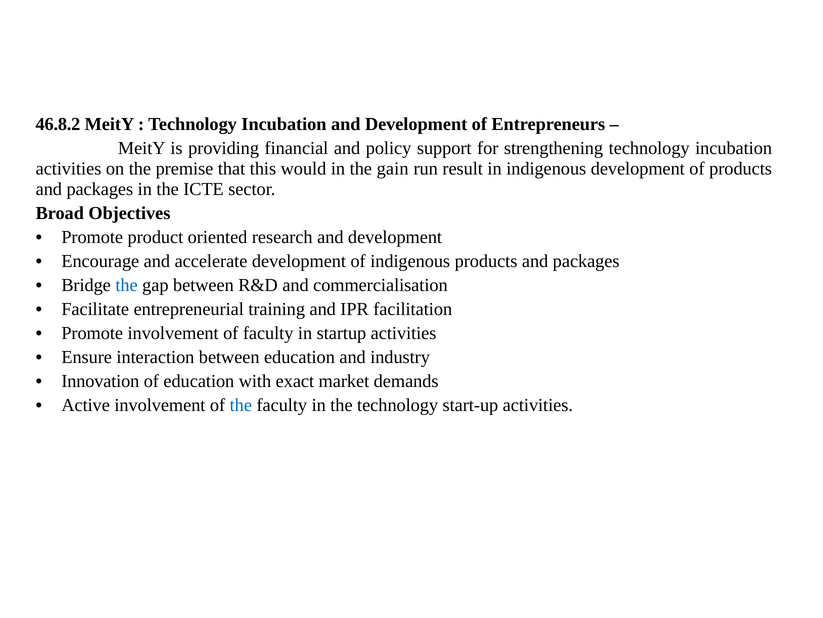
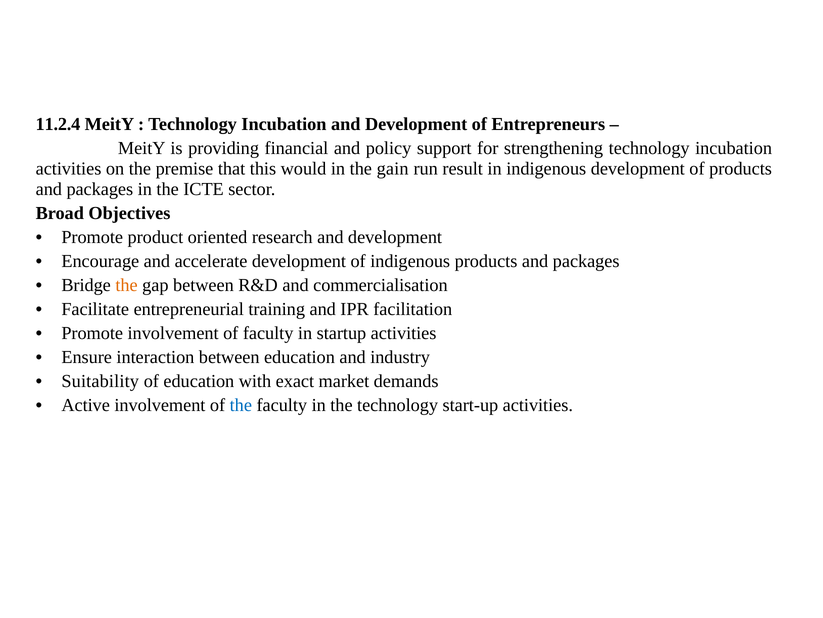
46.8.2: 46.8.2 -> 11.2.4
the at (127, 285) colour: blue -> orange
Innovation: Innovation -> Suitability
